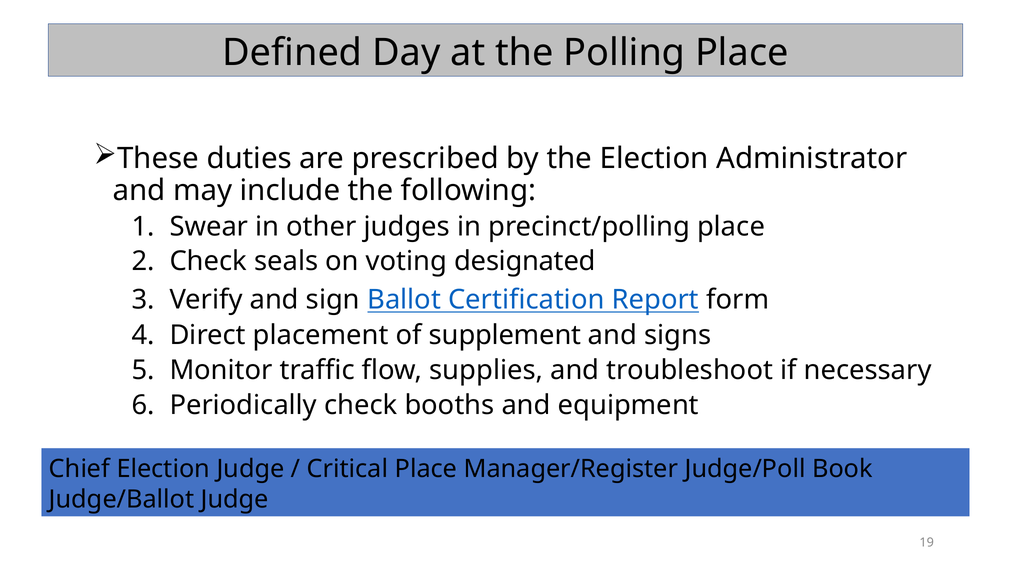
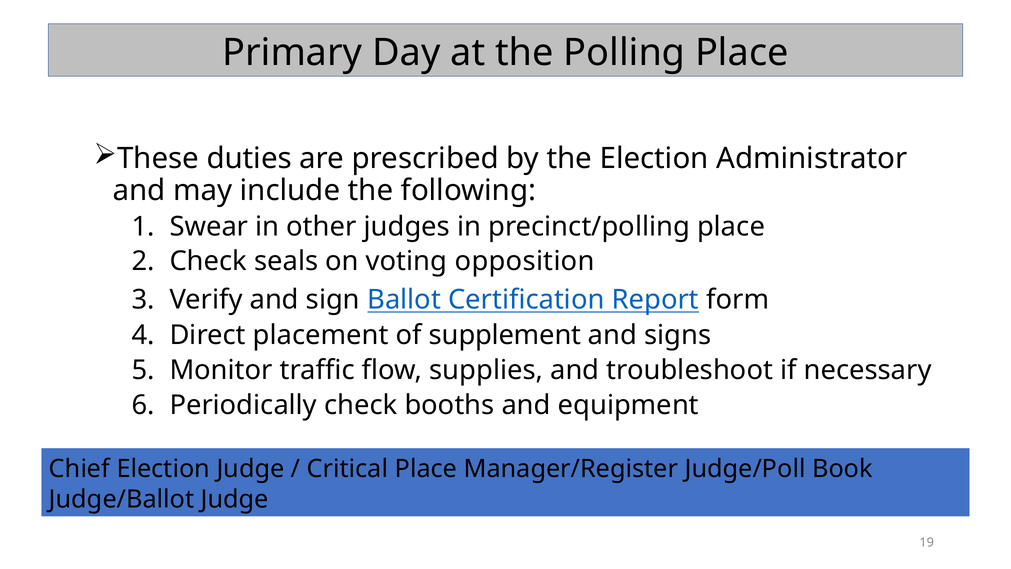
Defined: Defined -> Primary
designated: designated -> opposition
